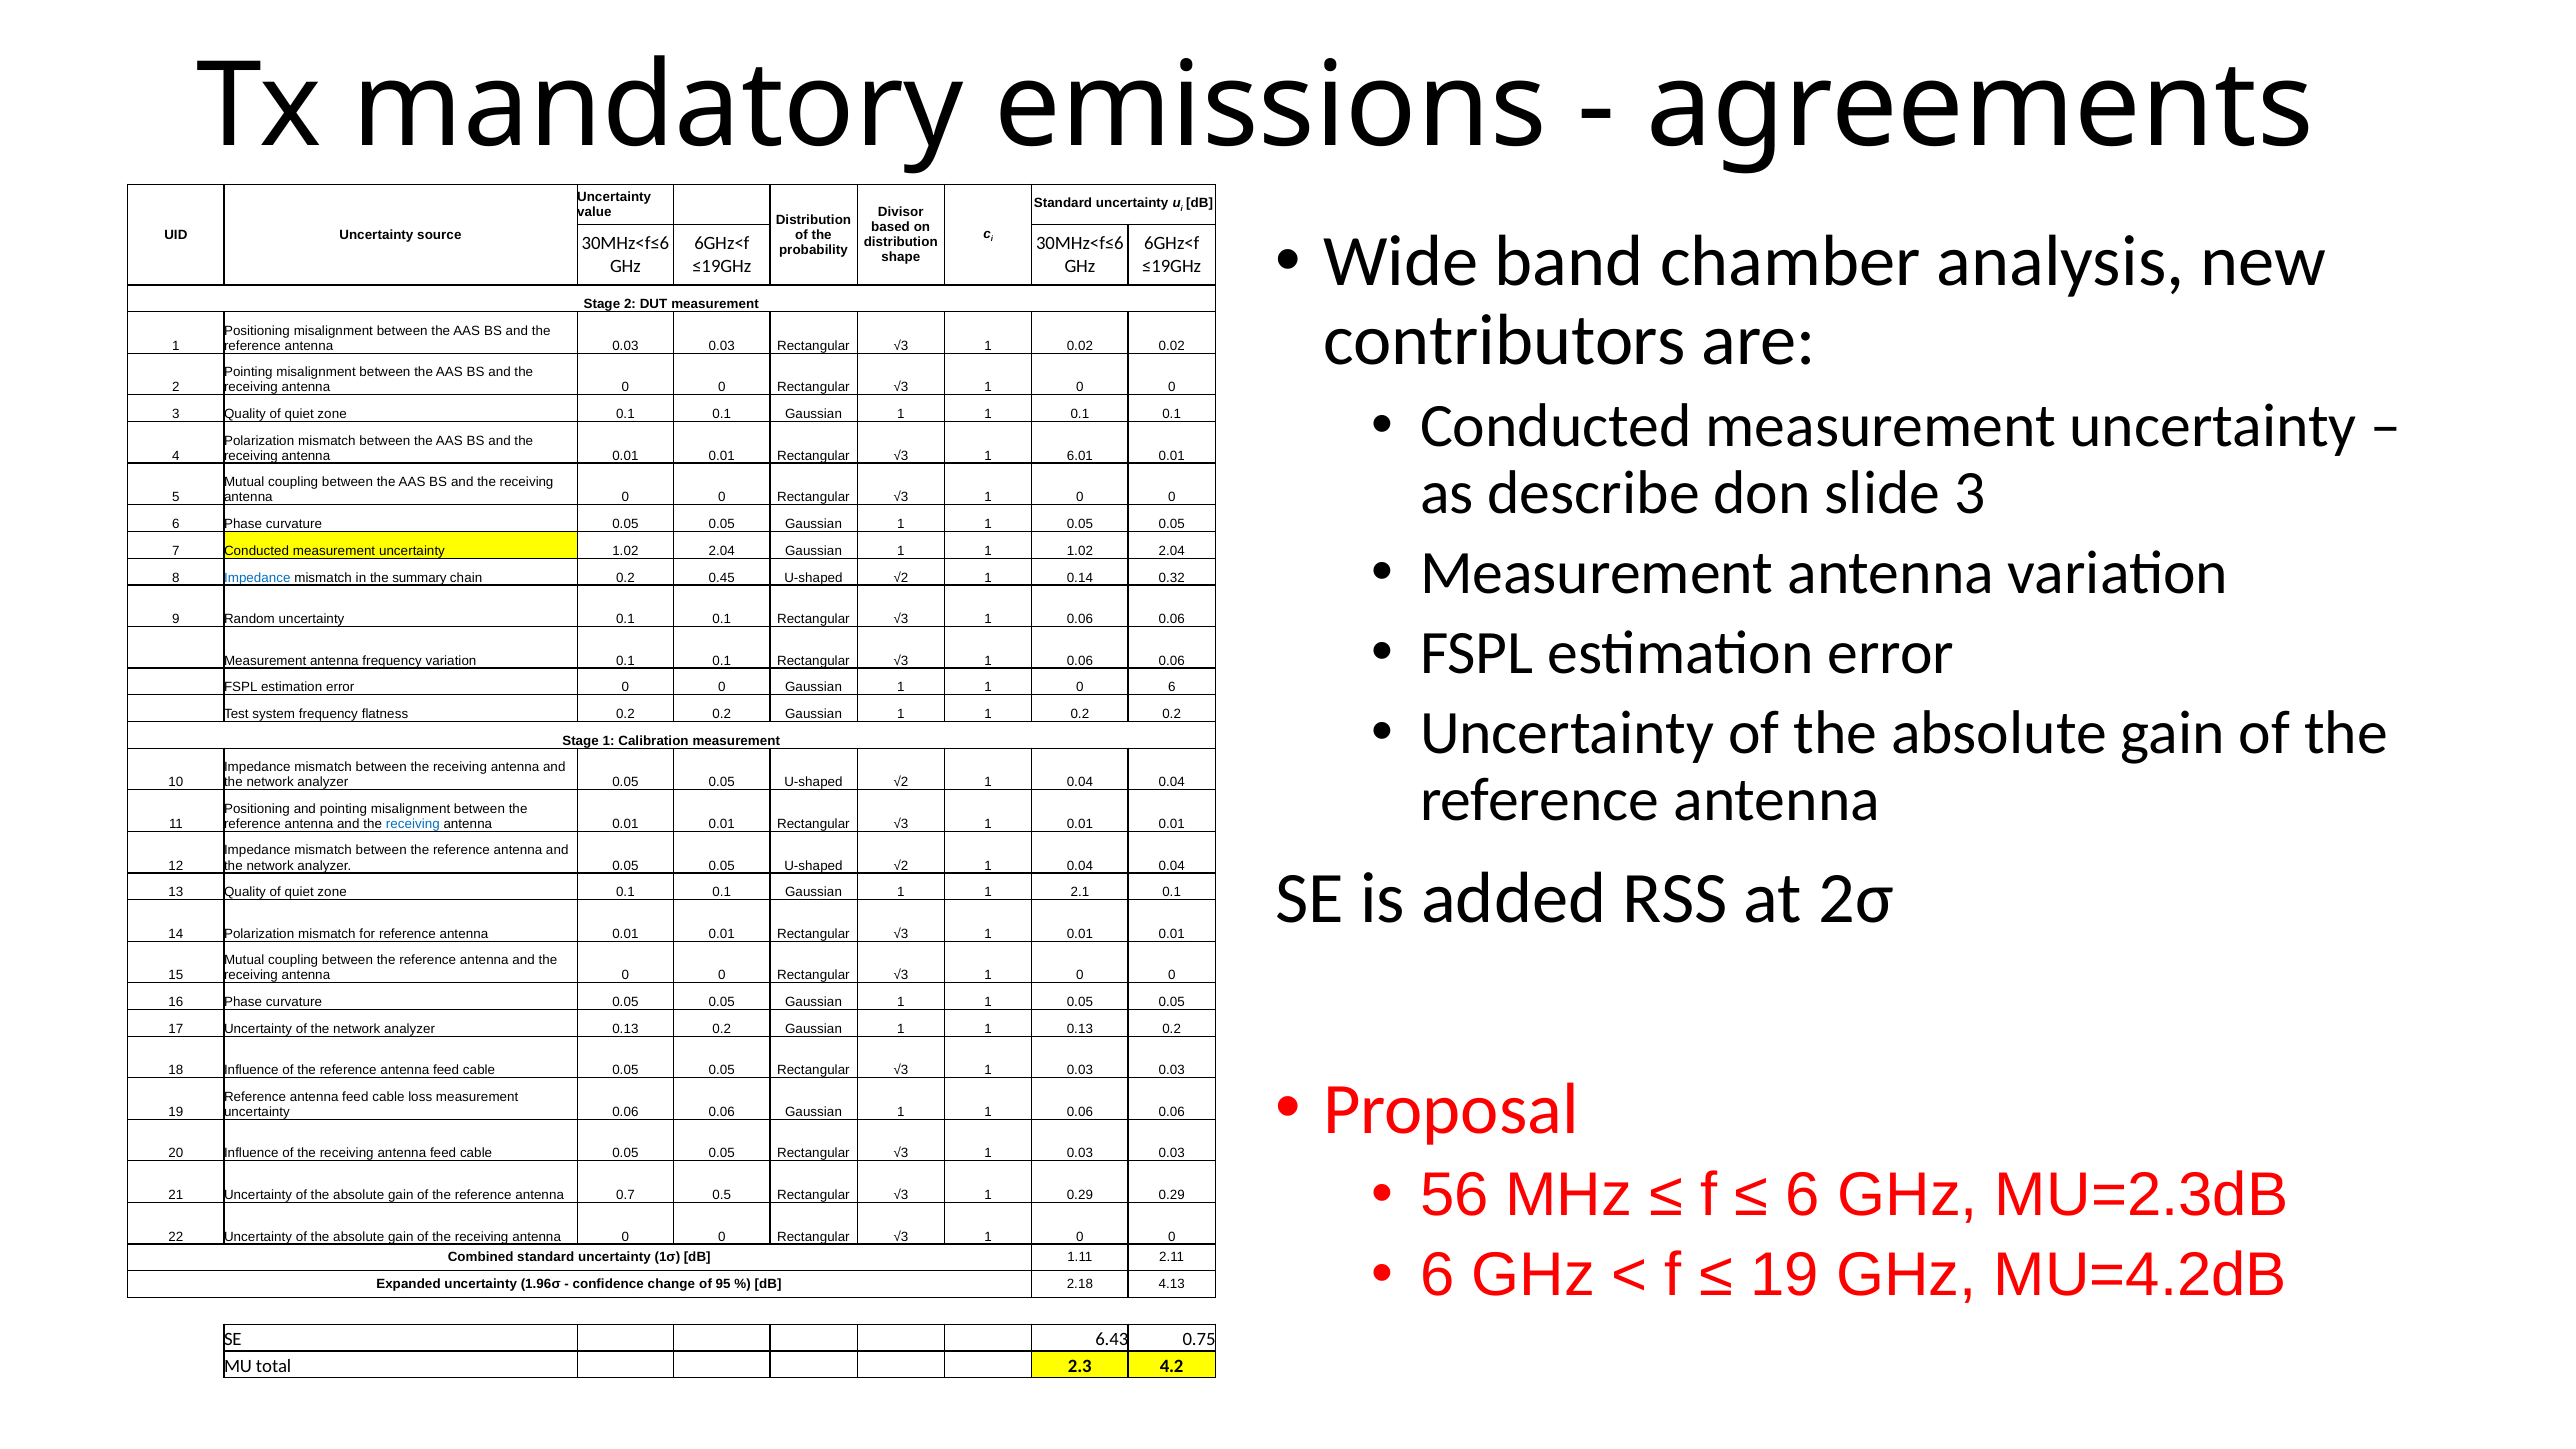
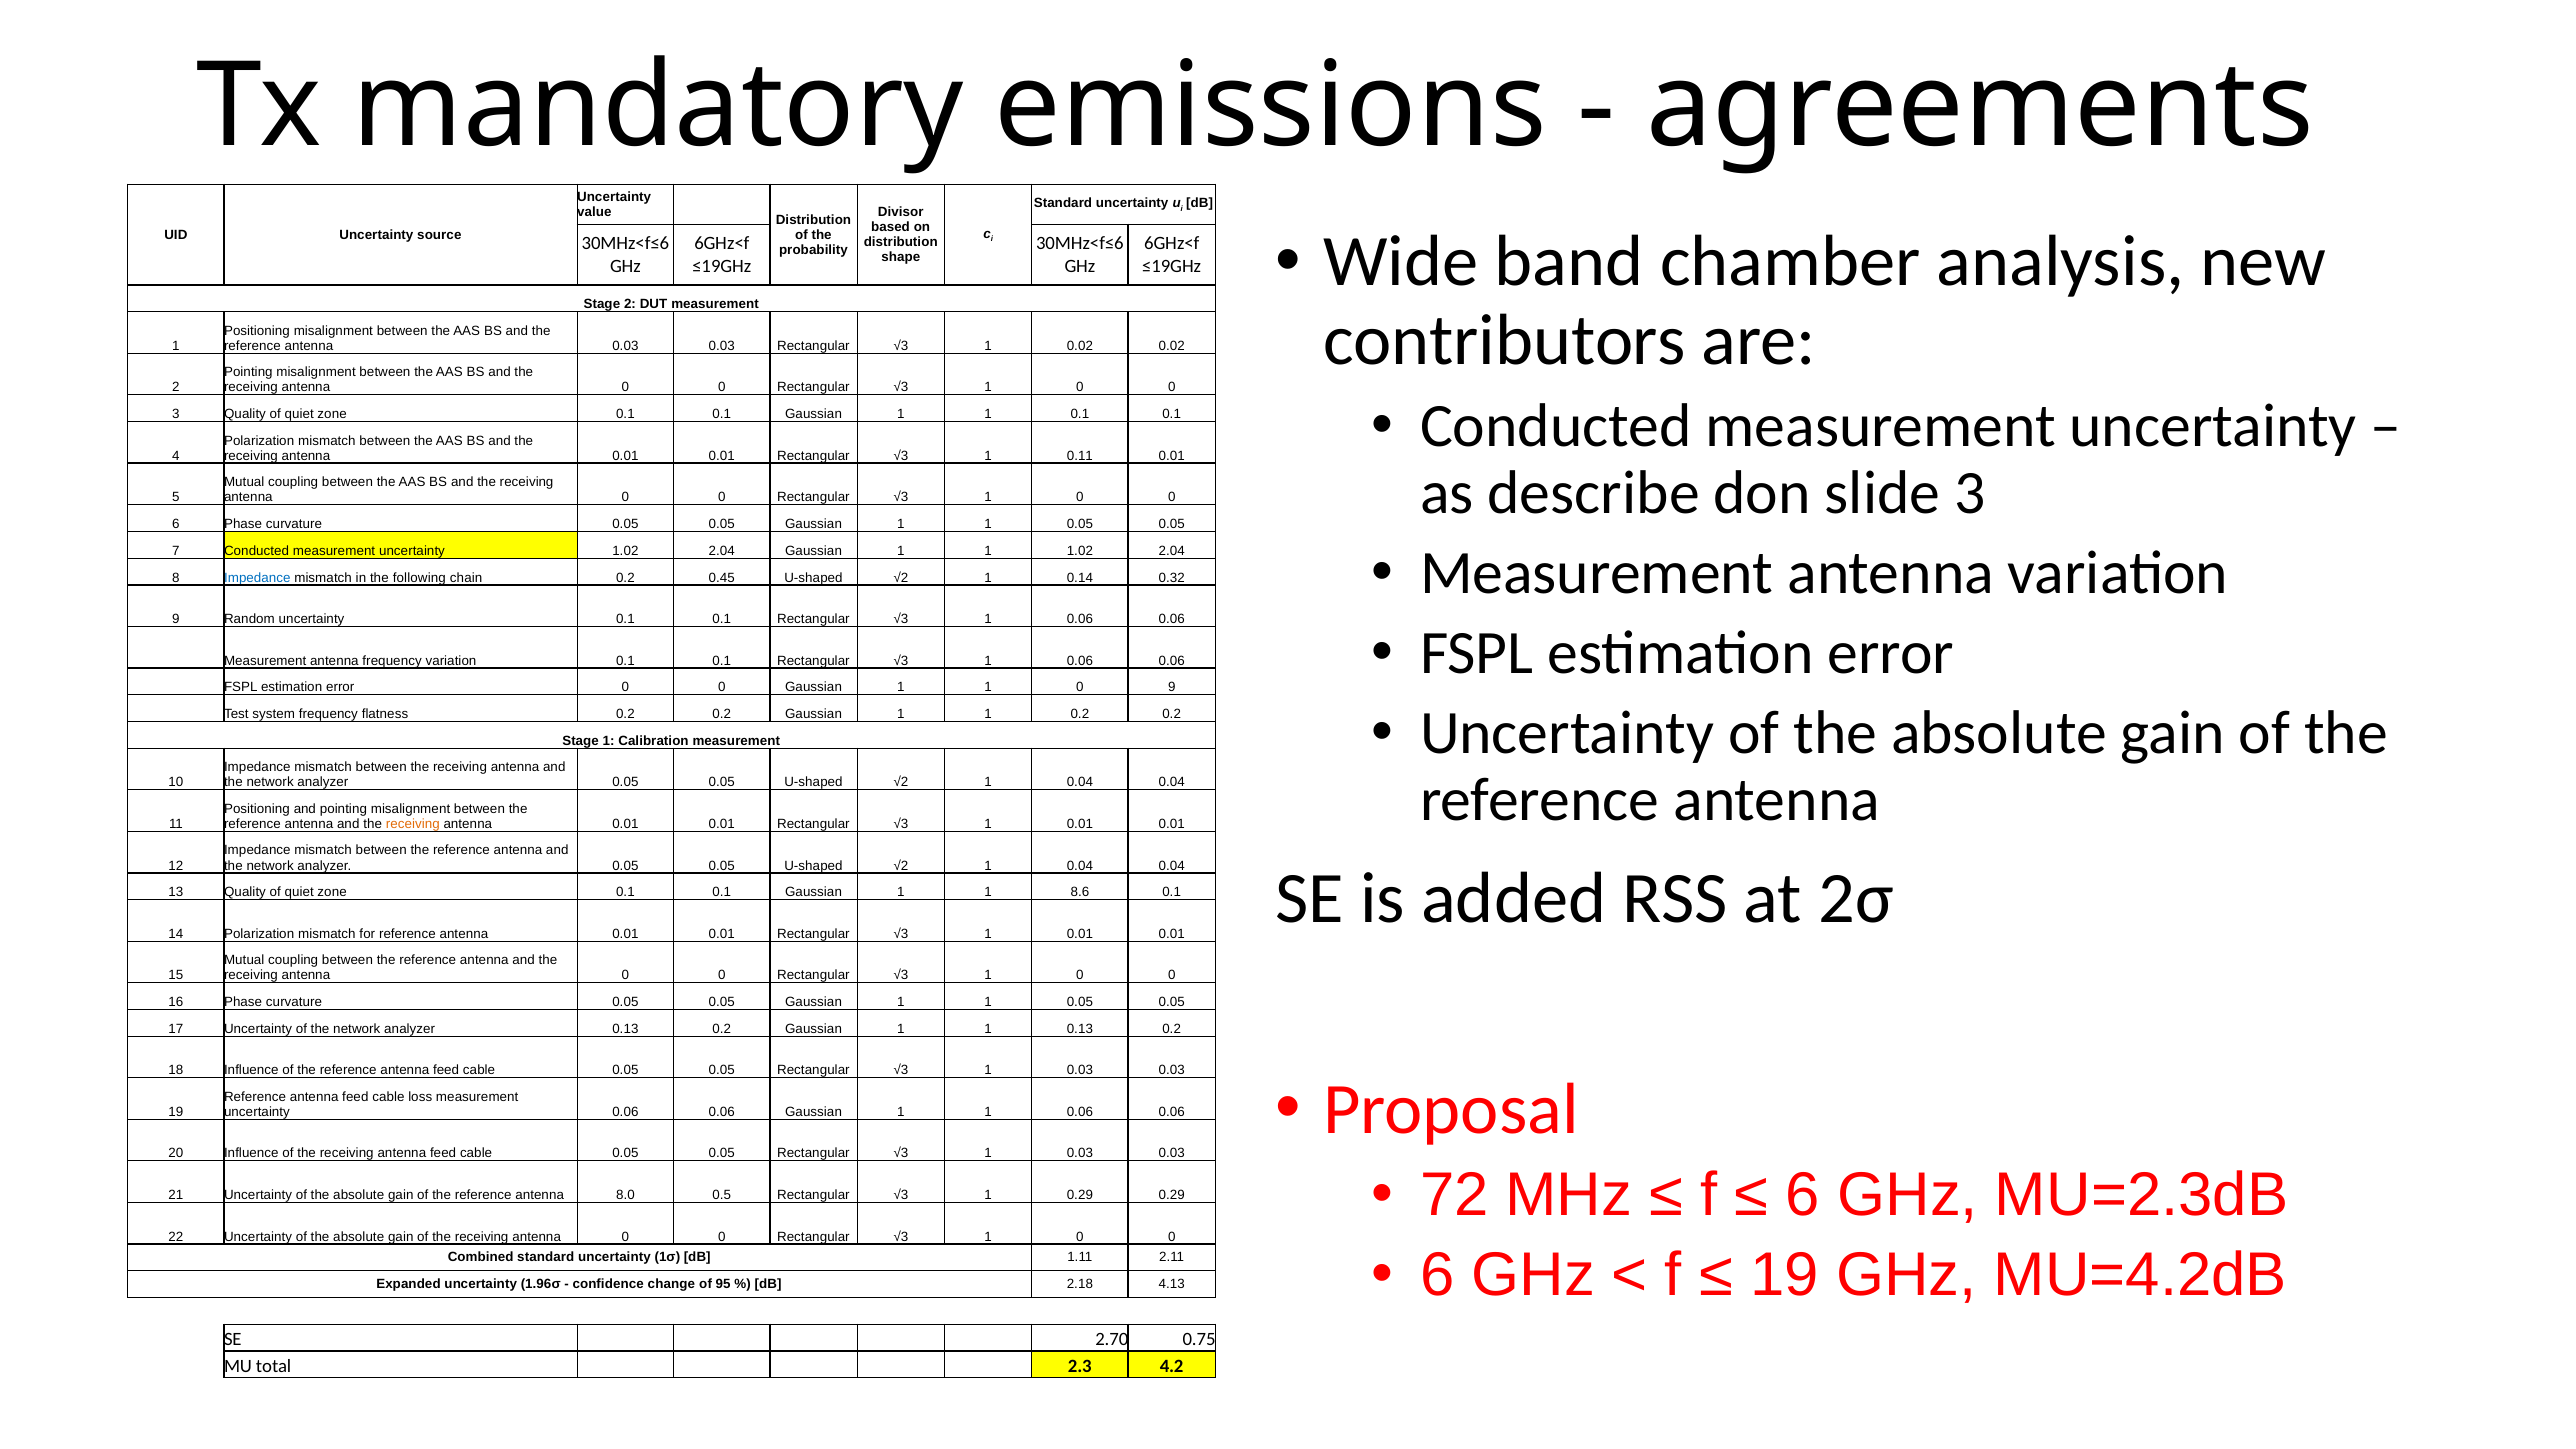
6.01: 6.01 -> 0.11
summary: summary -> following
1 0 6: 6 -> 9
receiving at (413, 824) colour: blue -> orange
2.1: 2.1 -> 8.6
56: 56 -> 72
0.7: 0.7 -> 8.0
6.43: 6.43 -> 2.70
